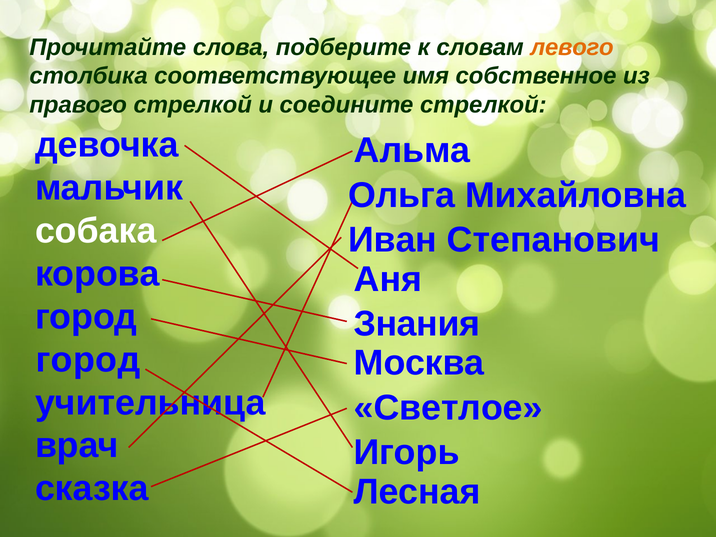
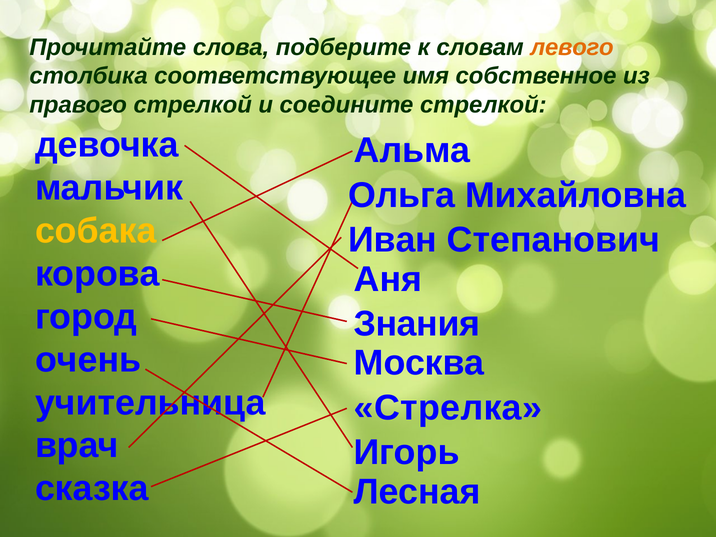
собака colour: white -> yellow
город at (88, 360): город -> очень
Светлое: Светлое -> Стрелка
